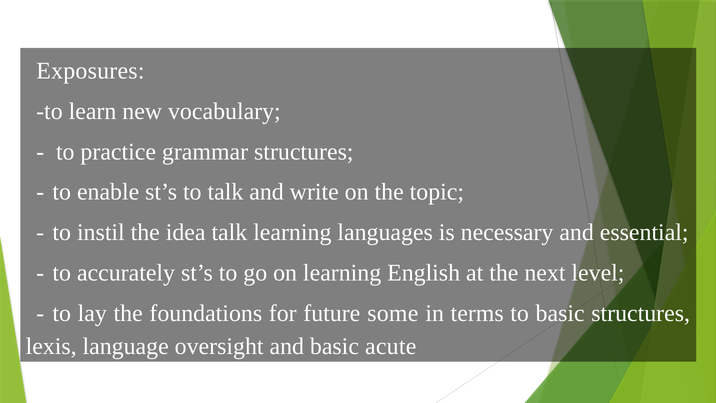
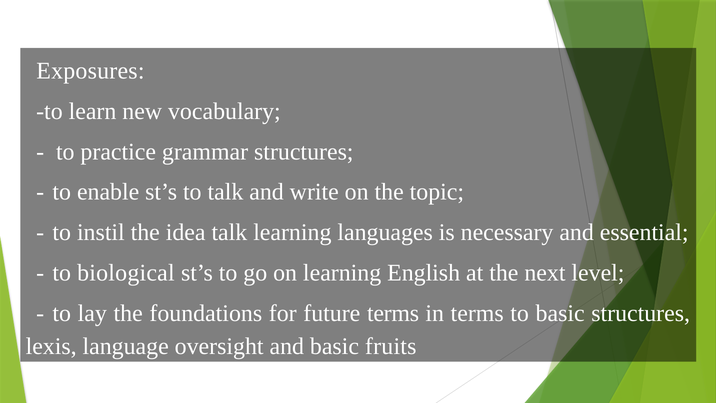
accurately: accurately -> biological
future some: some -> terms
acute: acute -> fruits
